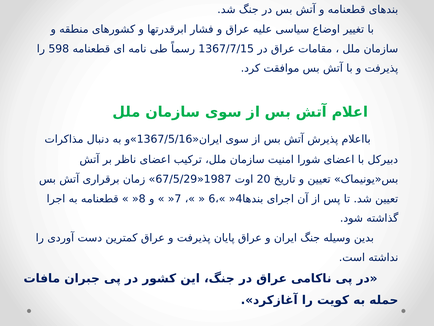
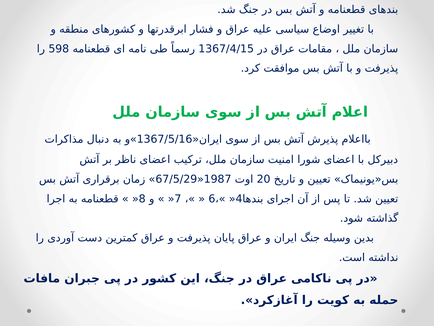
1367/7/15: 1367/7/15 -> 1367/4/15
